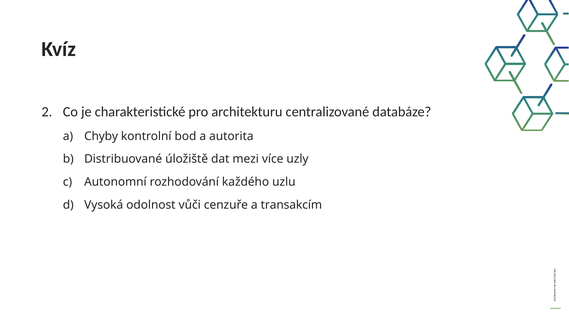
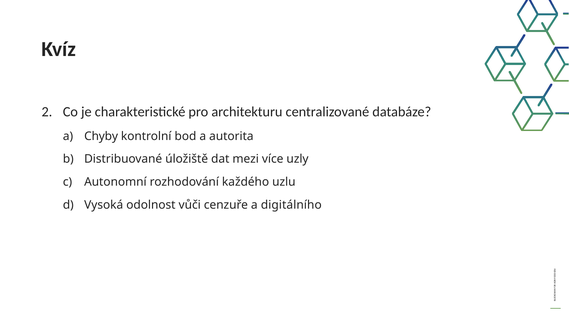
transakcím: transakcím -> digitálního
